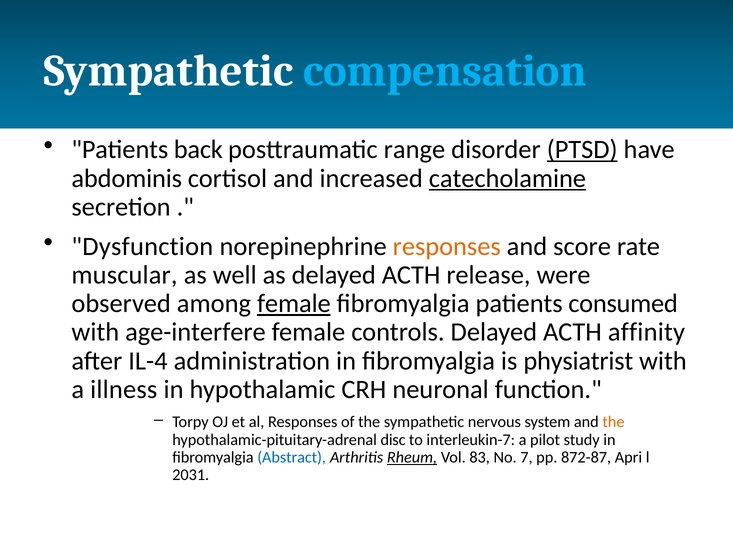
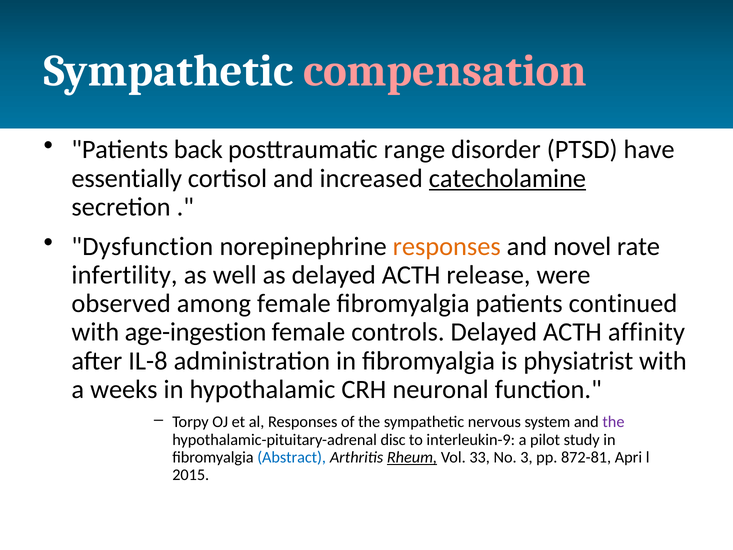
compensation colour: light blue -> pink
PTSD underline: present -> none
abdominis: abdominis -> essentially
score: score -> novel
muscular: muscular -> infertility
female at (294, 303) underline: present -> none
consumed: consumed -> continued
age-interfere: age-interfere -> age-ingestion
IL-4: IL-4 -> IL-8
illness: illness -> weeks
the at (613, 422) colour: orange -> purple
interleukin-7: interleukin-7 -> interleukin-9
83: 83 -> 33
7: 7 -> 3
872-87: 872-87 -> 872-81
2031: 2031 -> 2015
